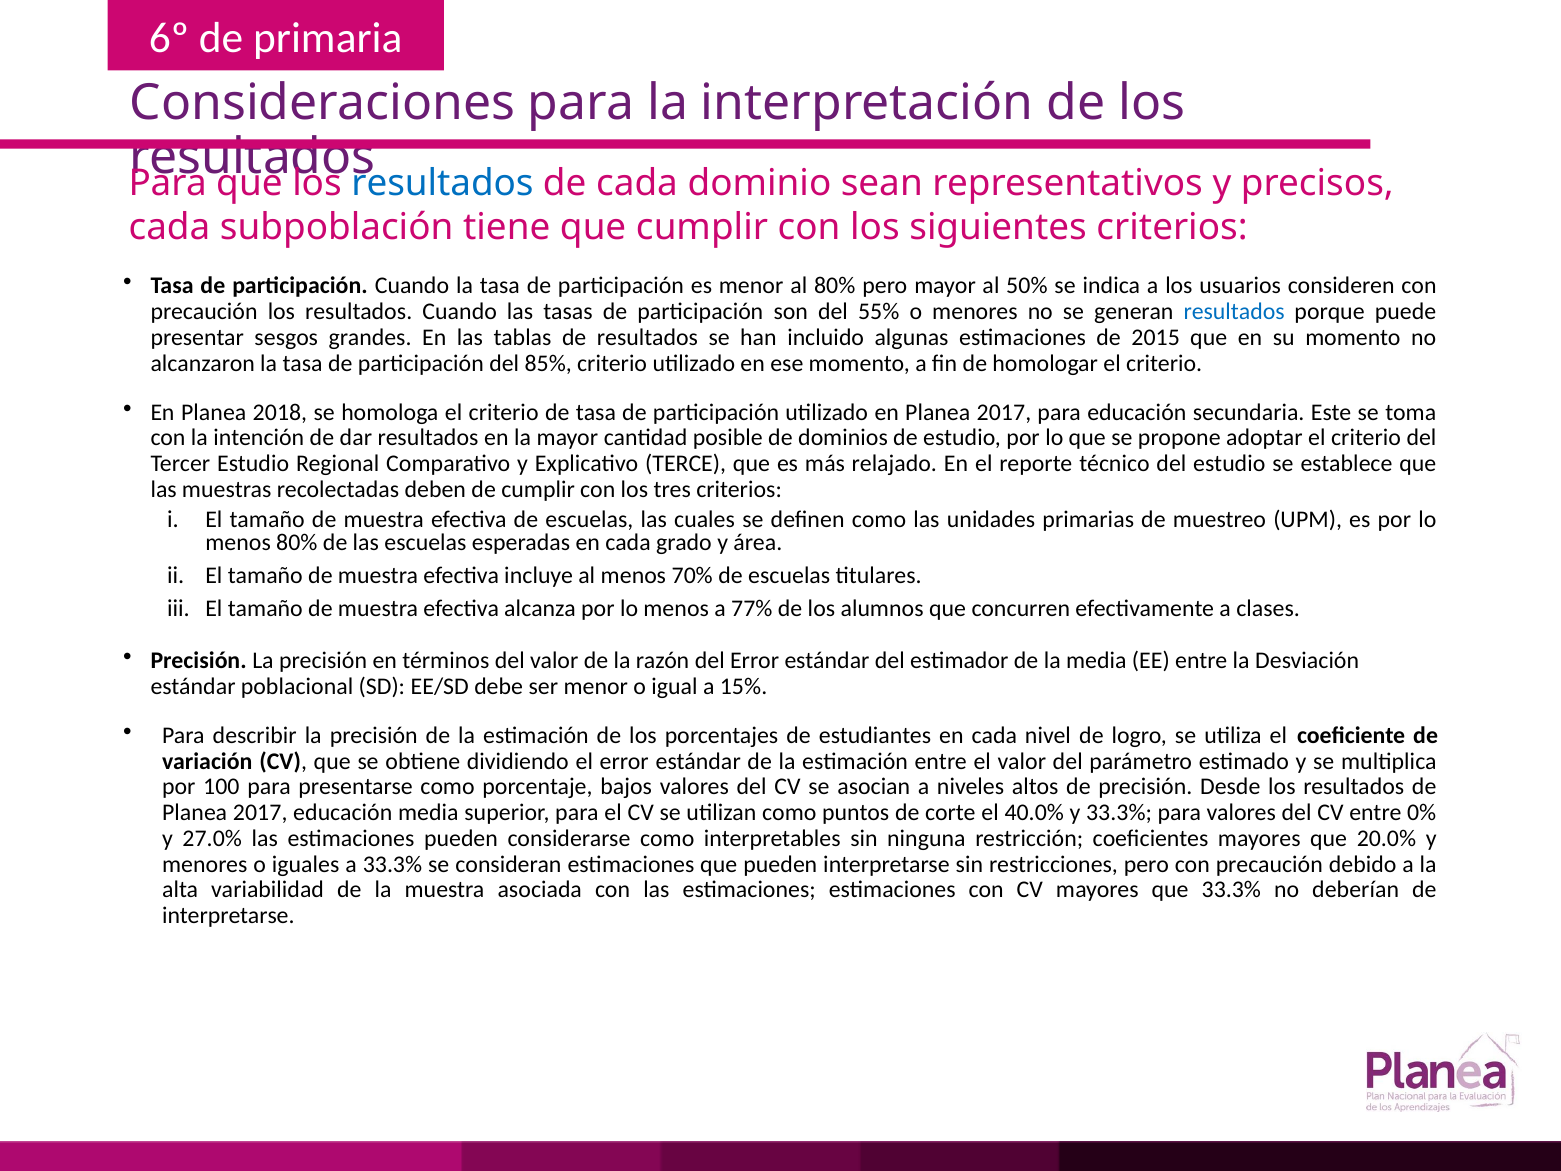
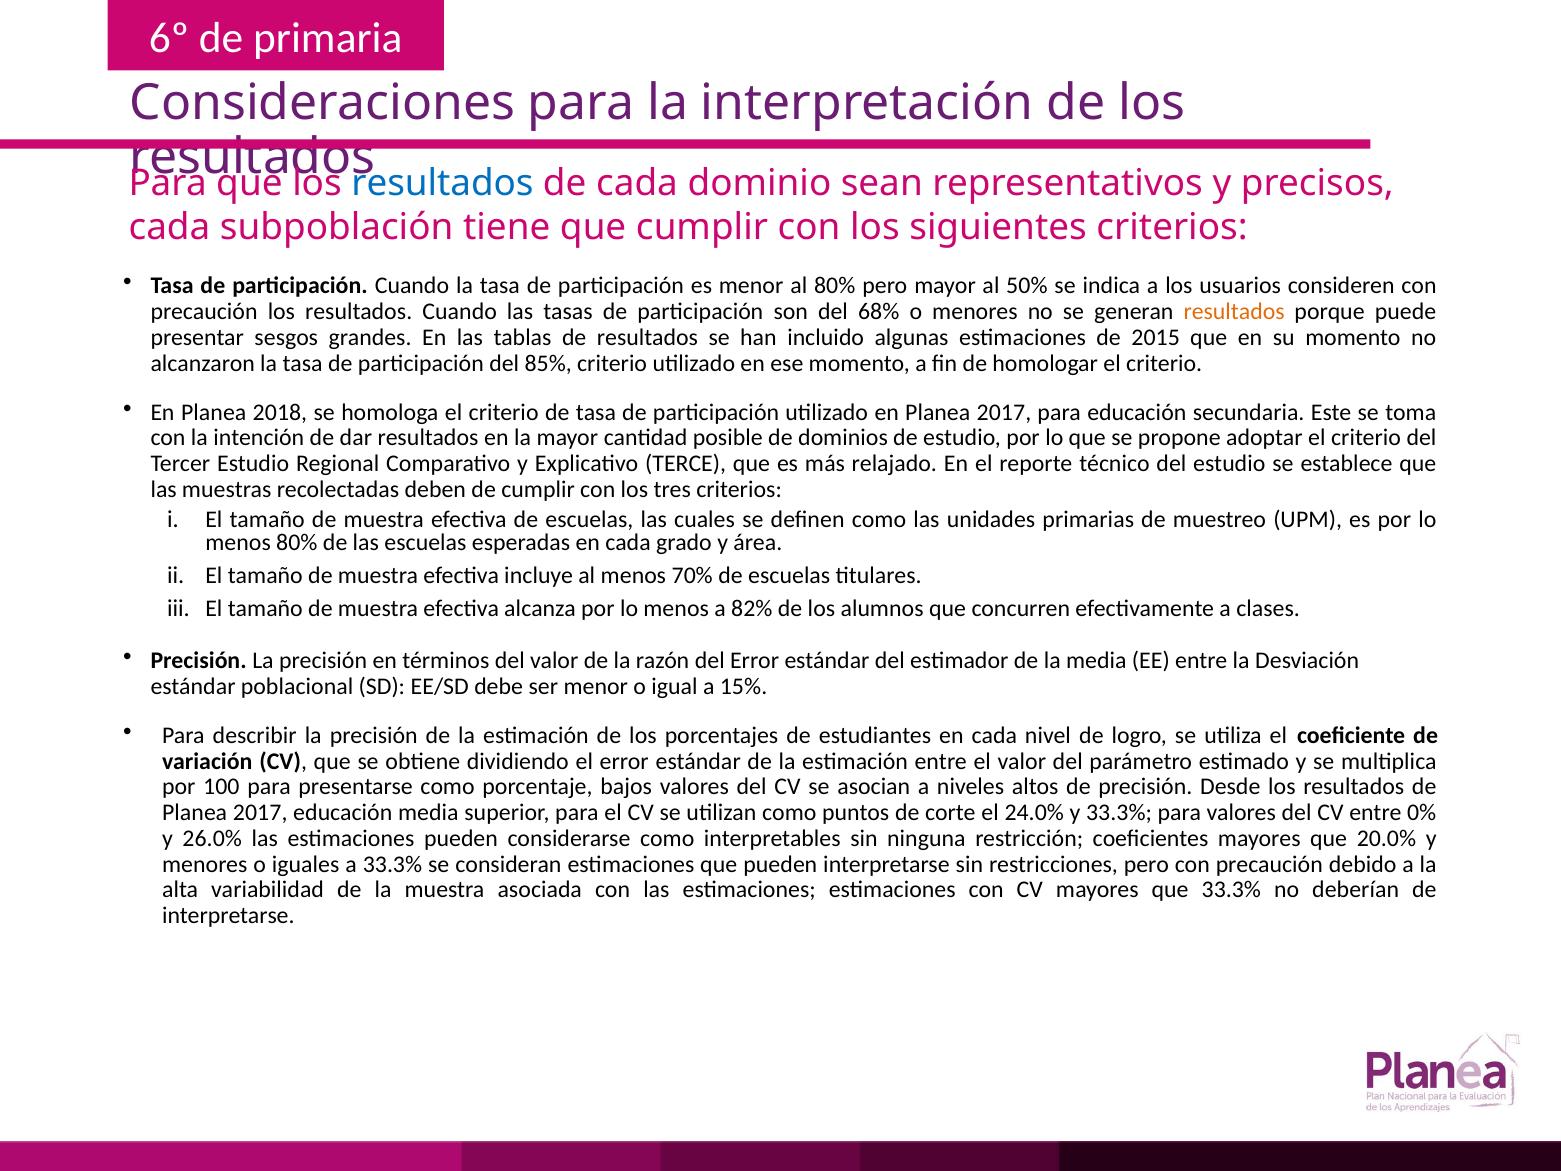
55%: 55% -> 68%
resultados at (1234, 312) colour: blue -> orange
77%: 77% -> 82%
40.0%: 40.0% -> 24.0%
27.0%: 27.0% -> 26.0%
